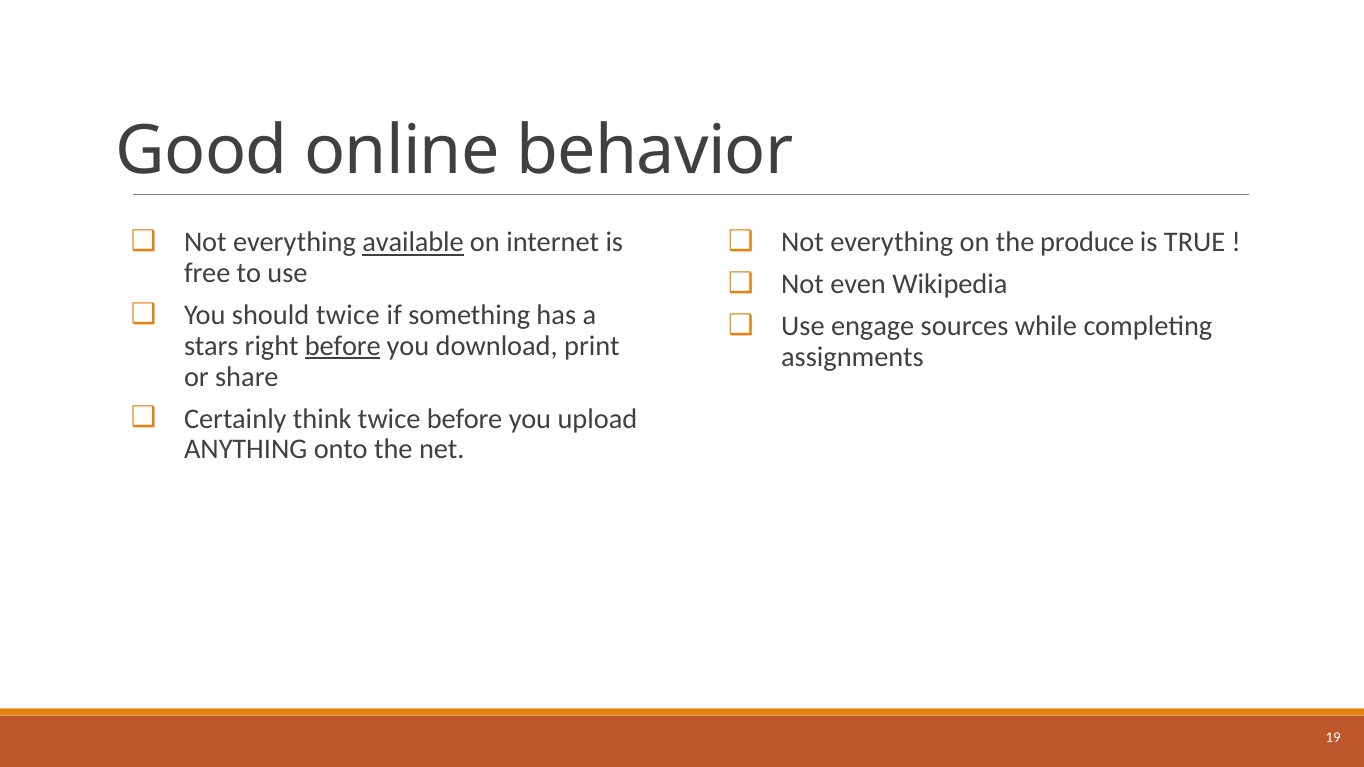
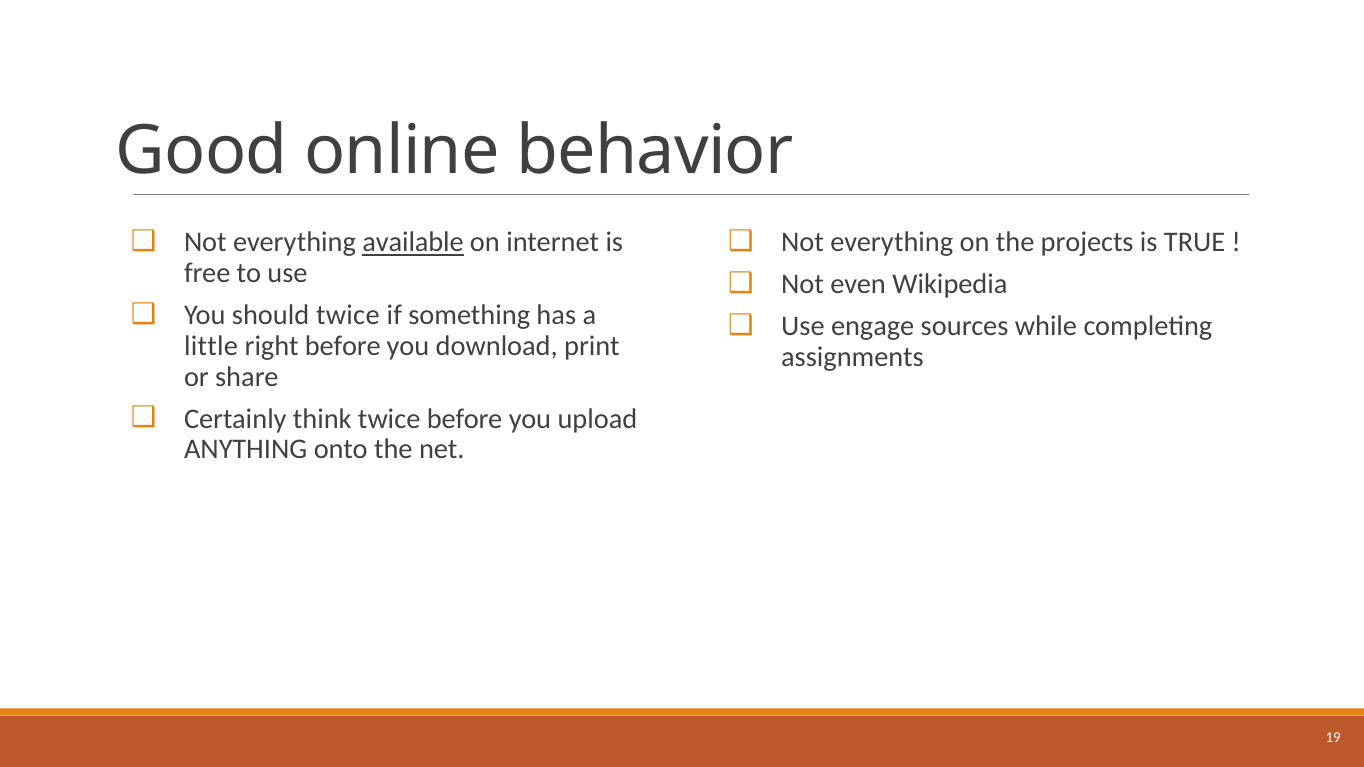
produce: produce -> projects
stars: stars -> little
before at (343, 346) underline: present -> none
